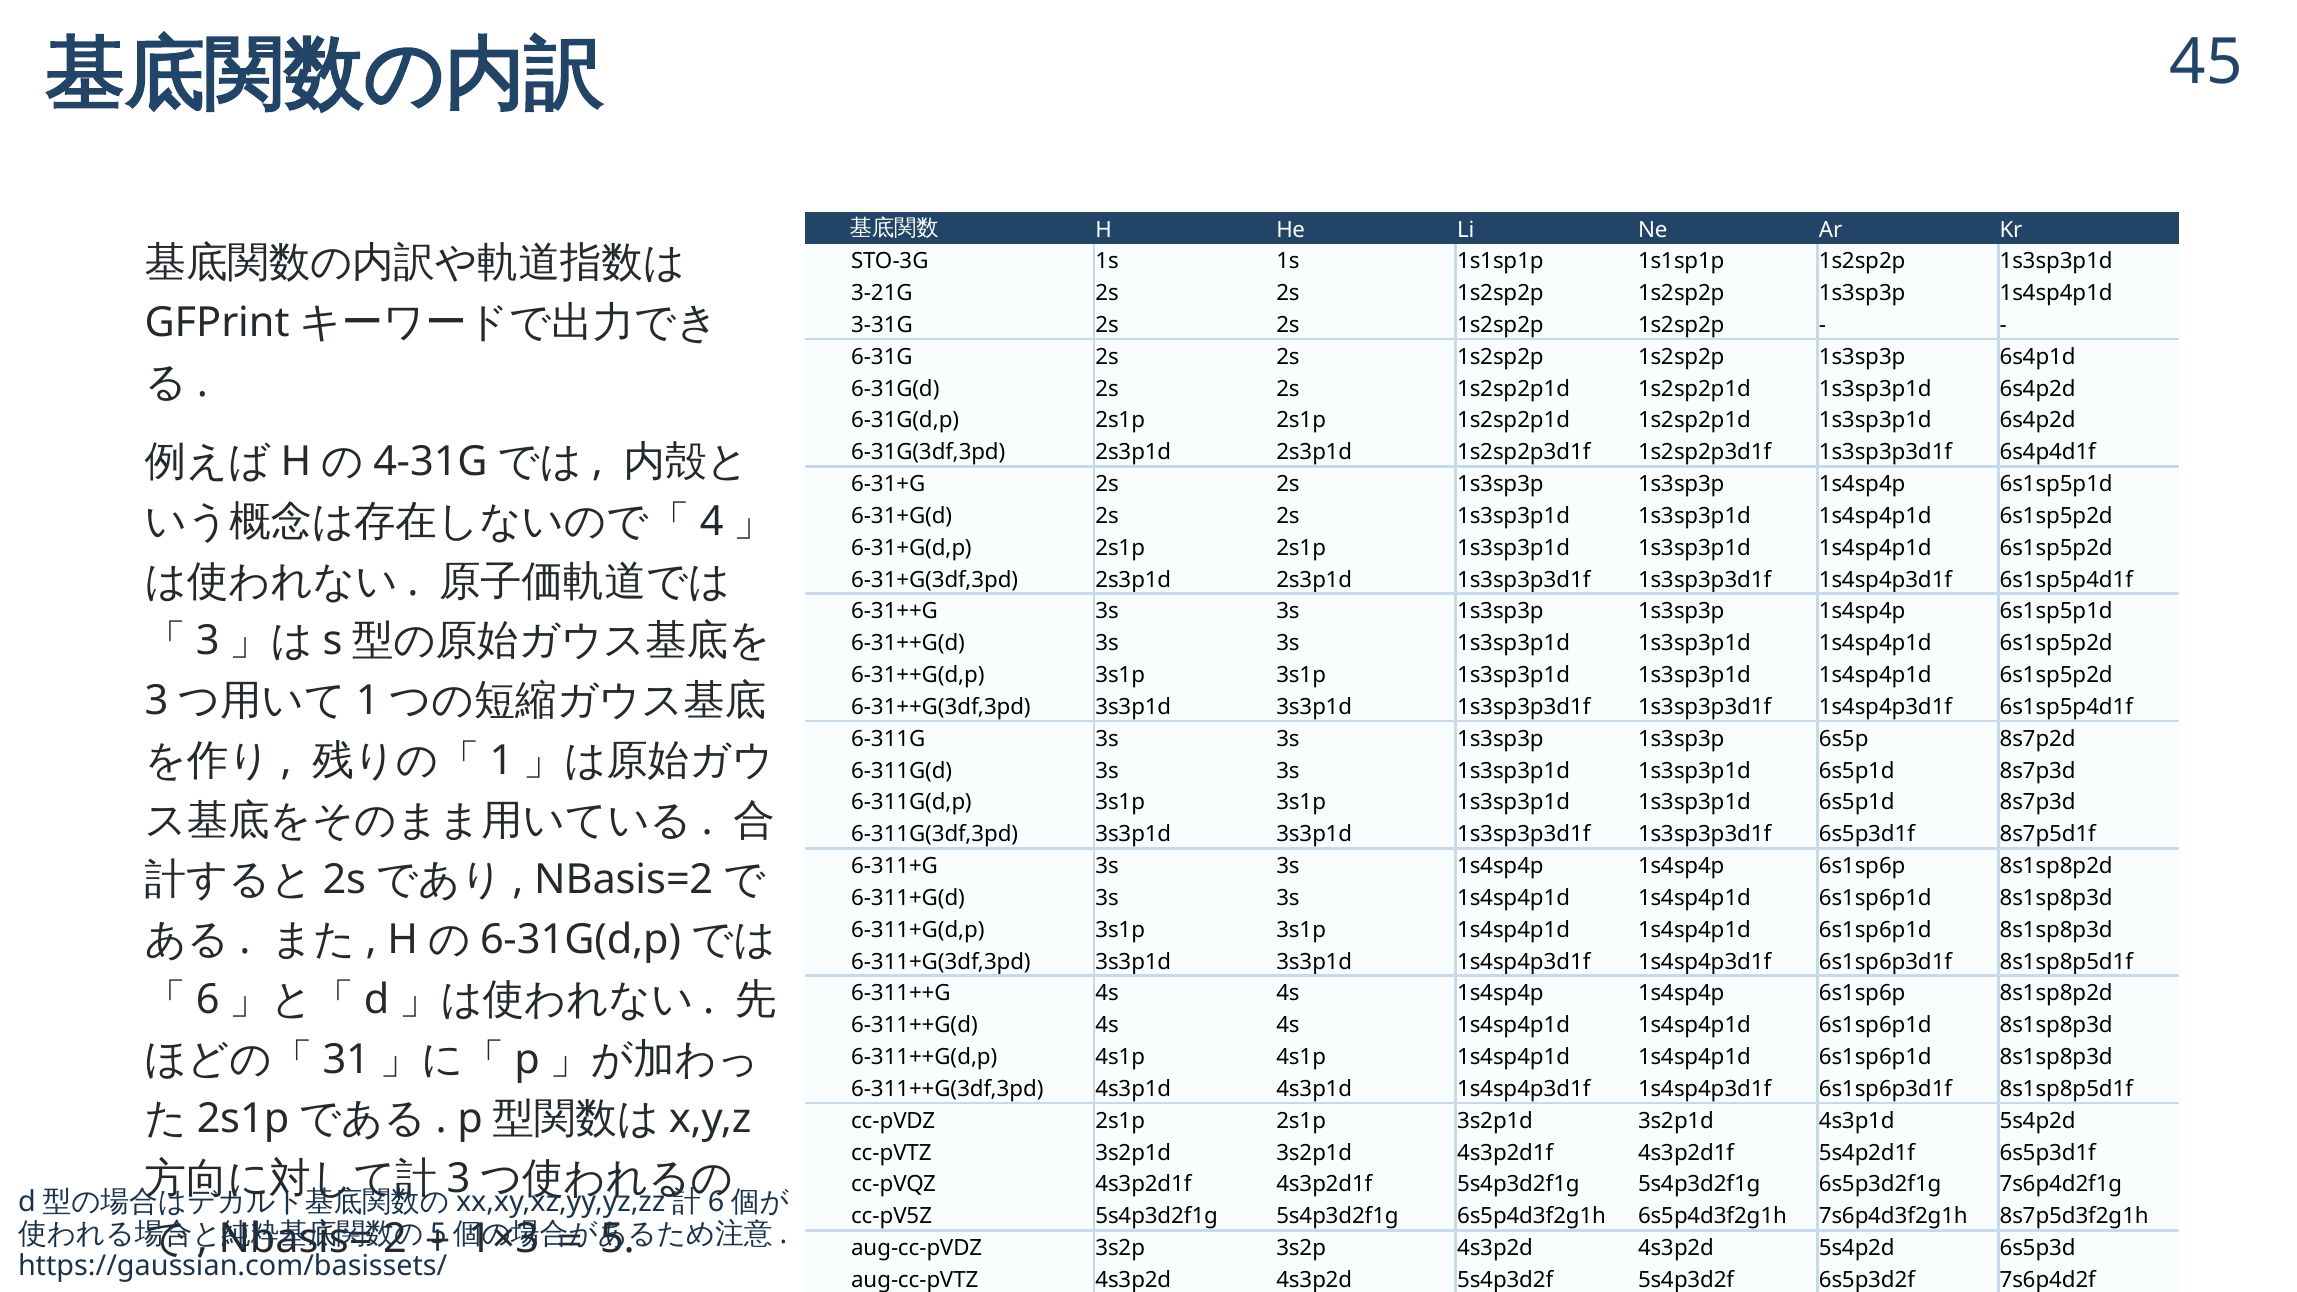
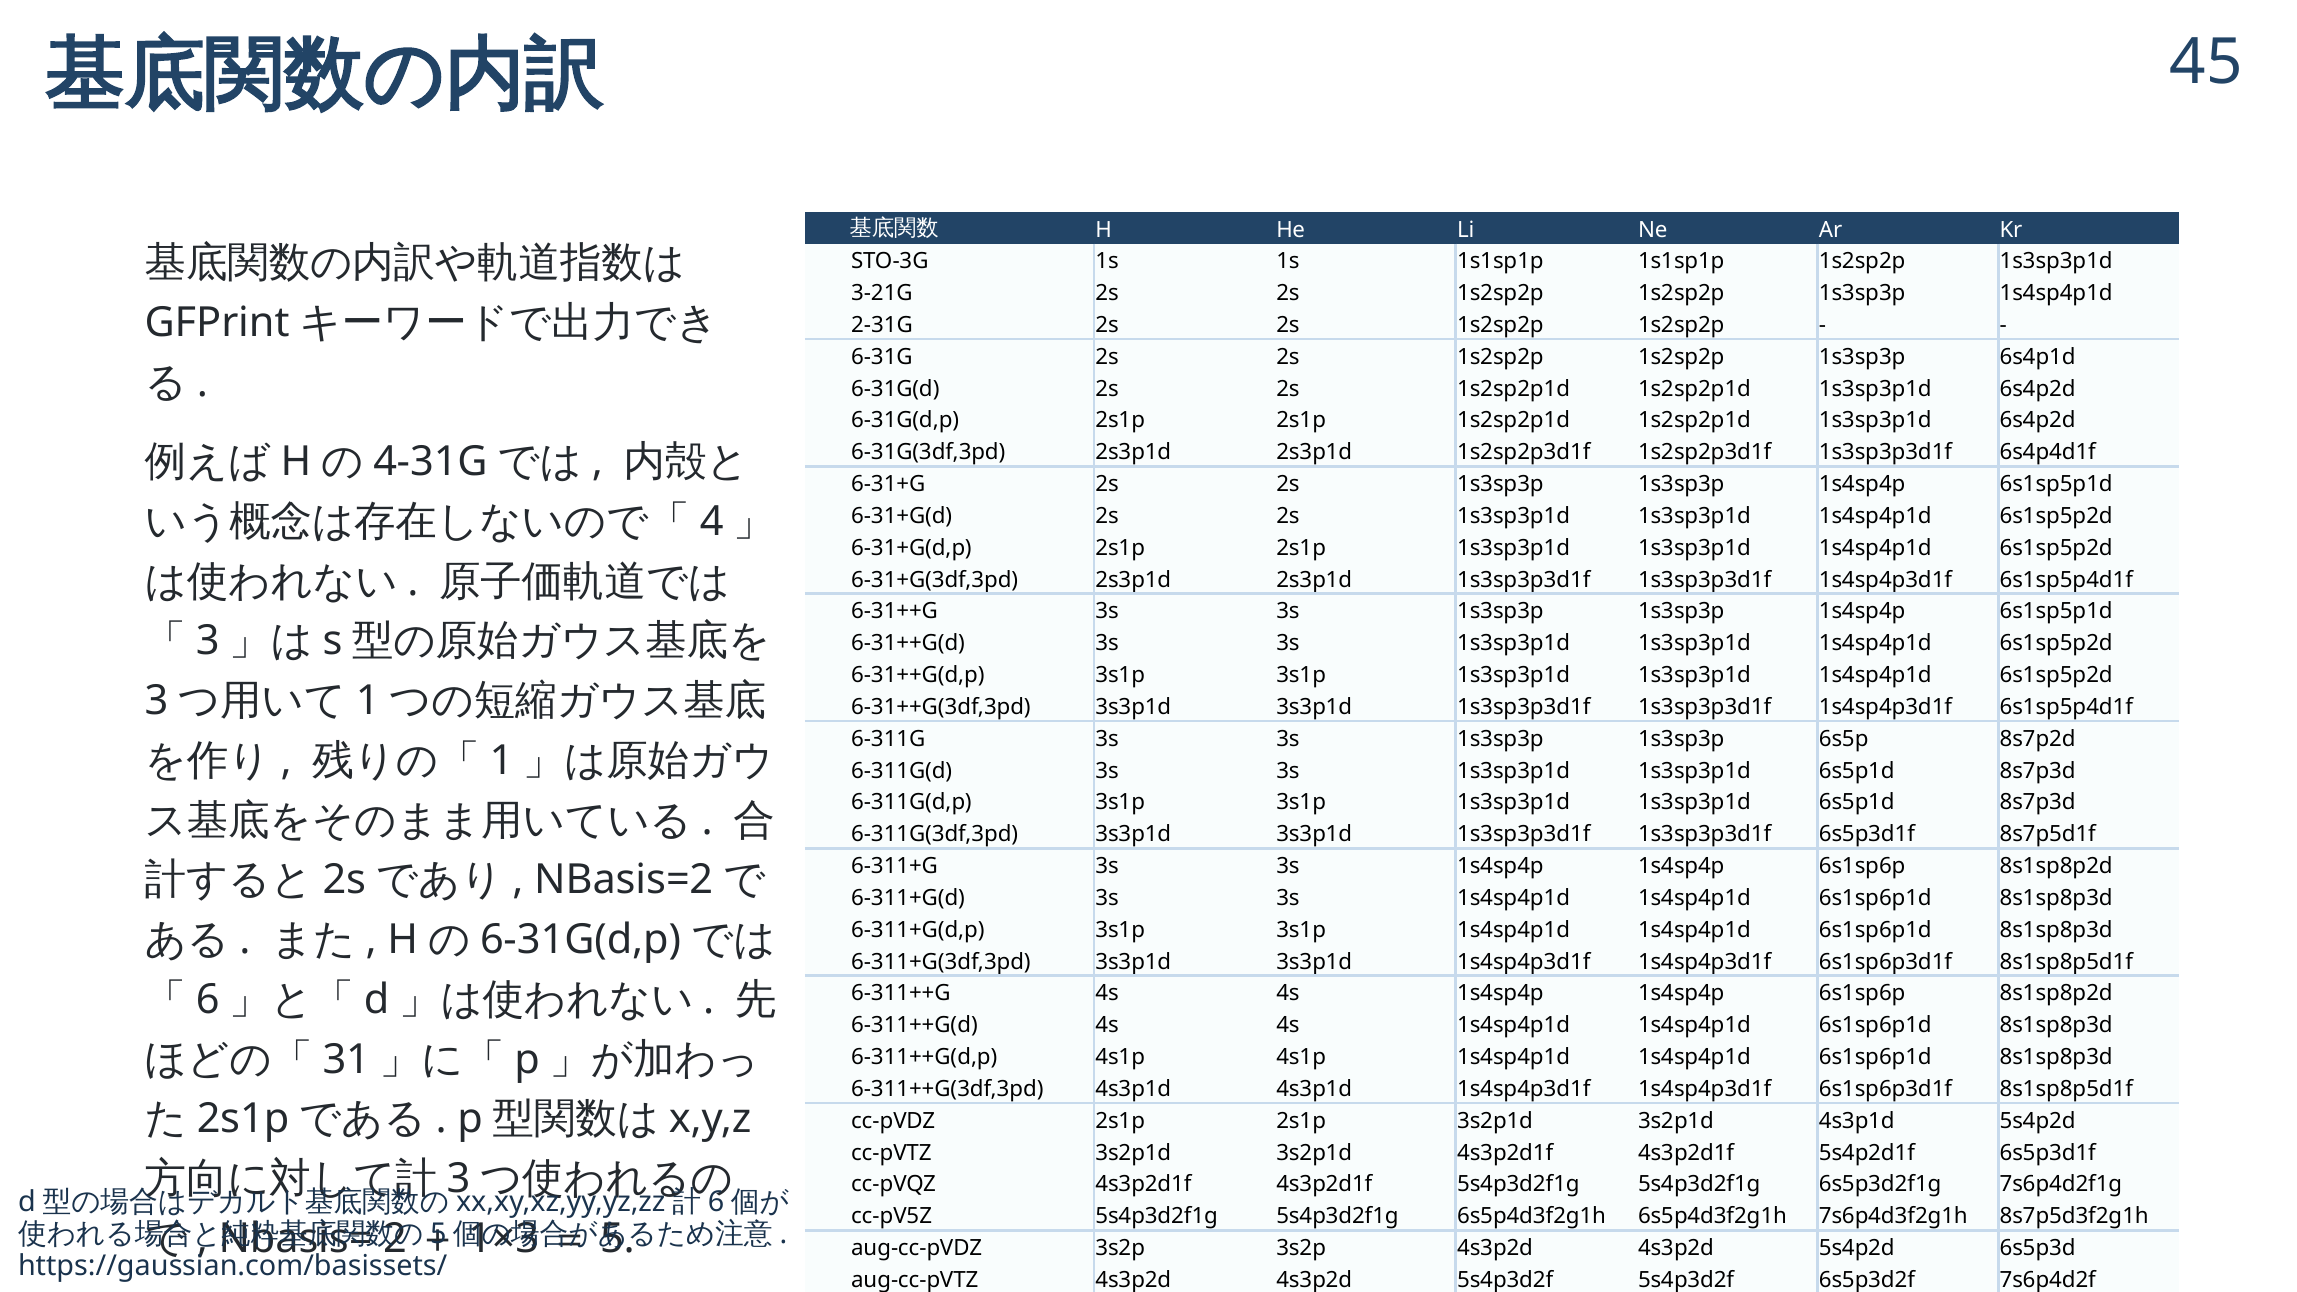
3-31G: 3-31G -> 2-31G
